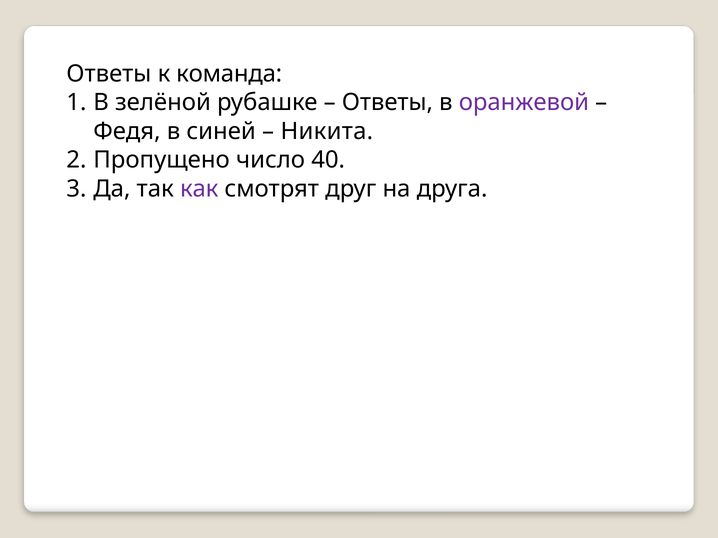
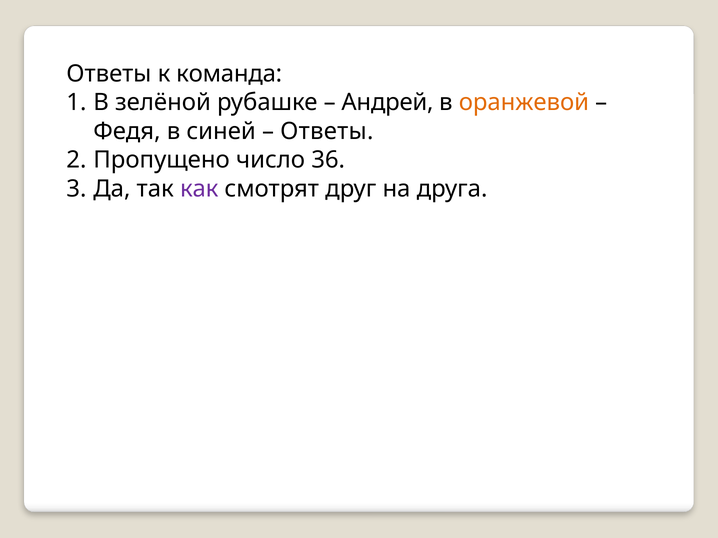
Ответы at (387, 103): Ответы -> Андрей
оранжевой colour: purple -> orange
Никита at (327, 131): Никита -> Ответы
40: 40 -> 36
